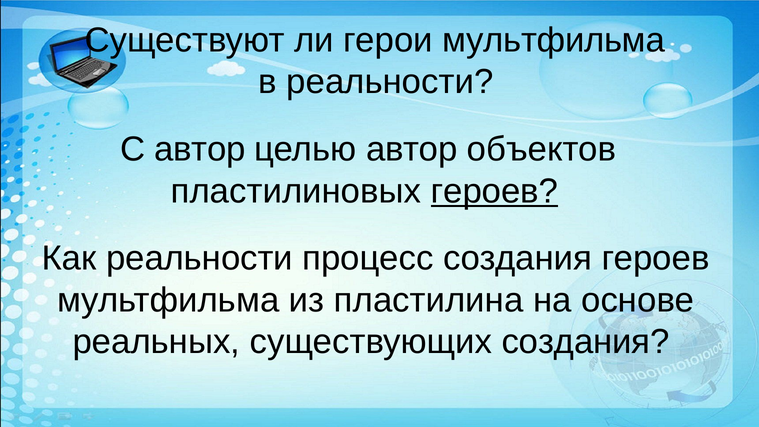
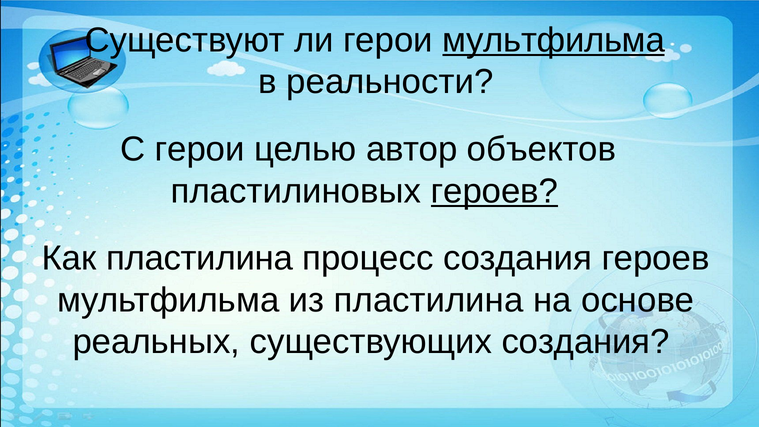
мультфильма at (554, 40) underline: none -> present
С автор: автор -> герои
Как реальности: реальности -> пластилина
